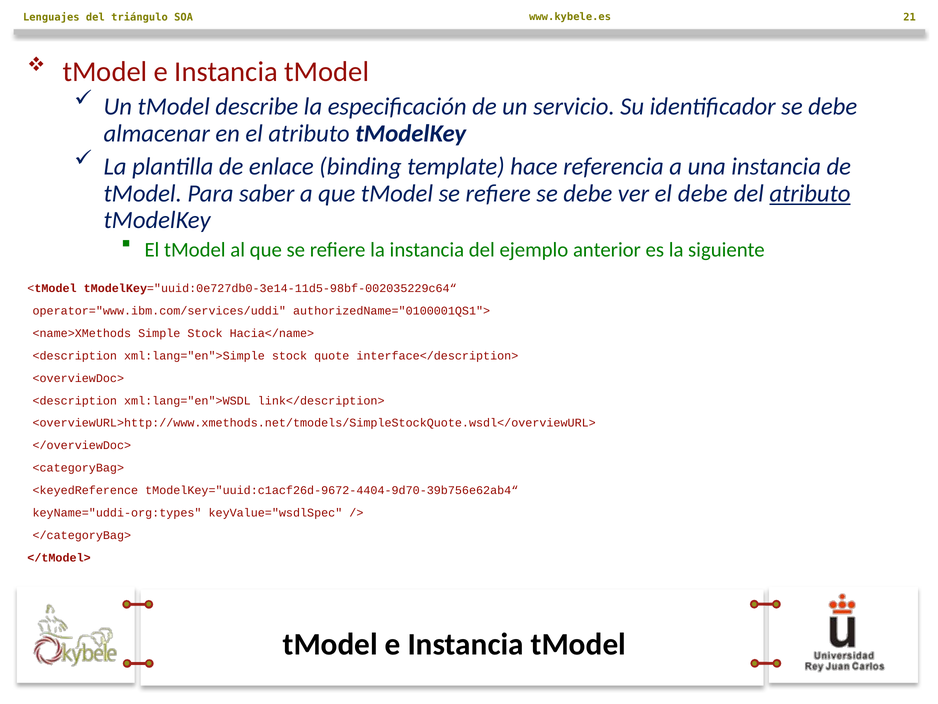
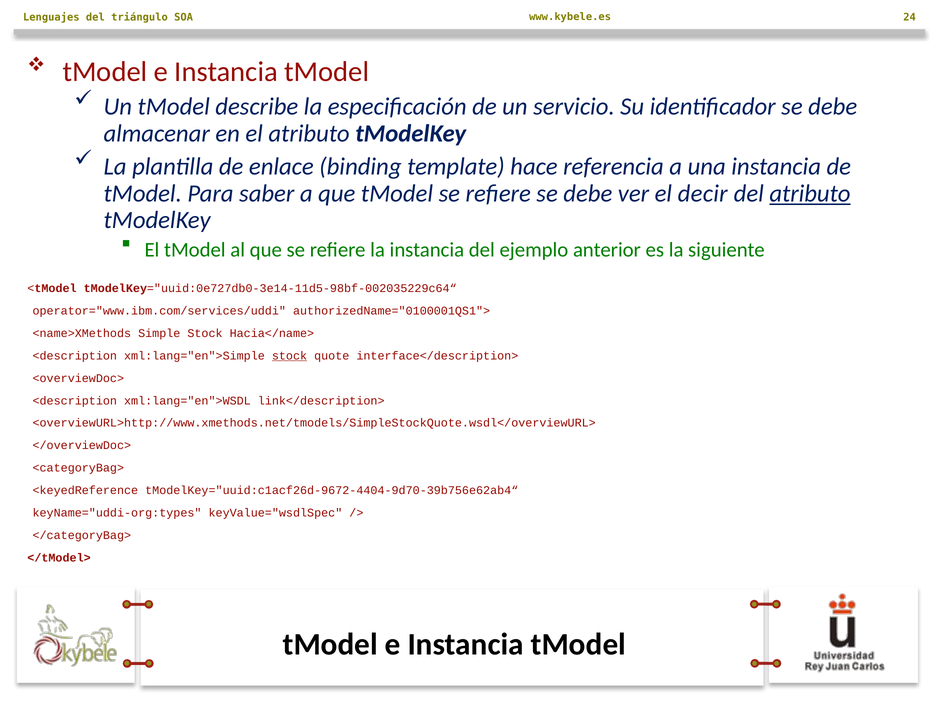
21: 21 -> 24
el debe: debe -> decir
stock at (290, 355) underline: none -> present
